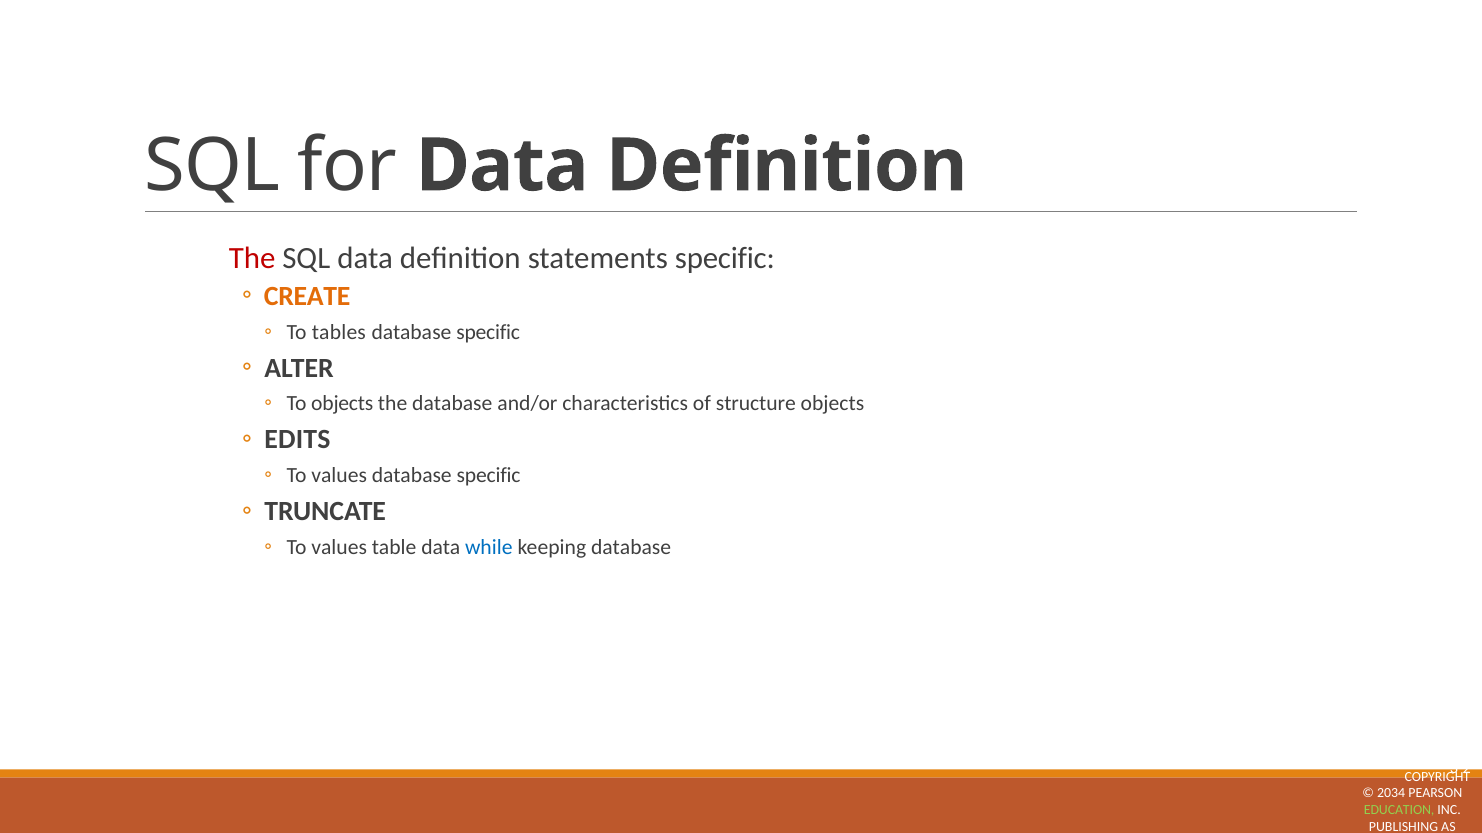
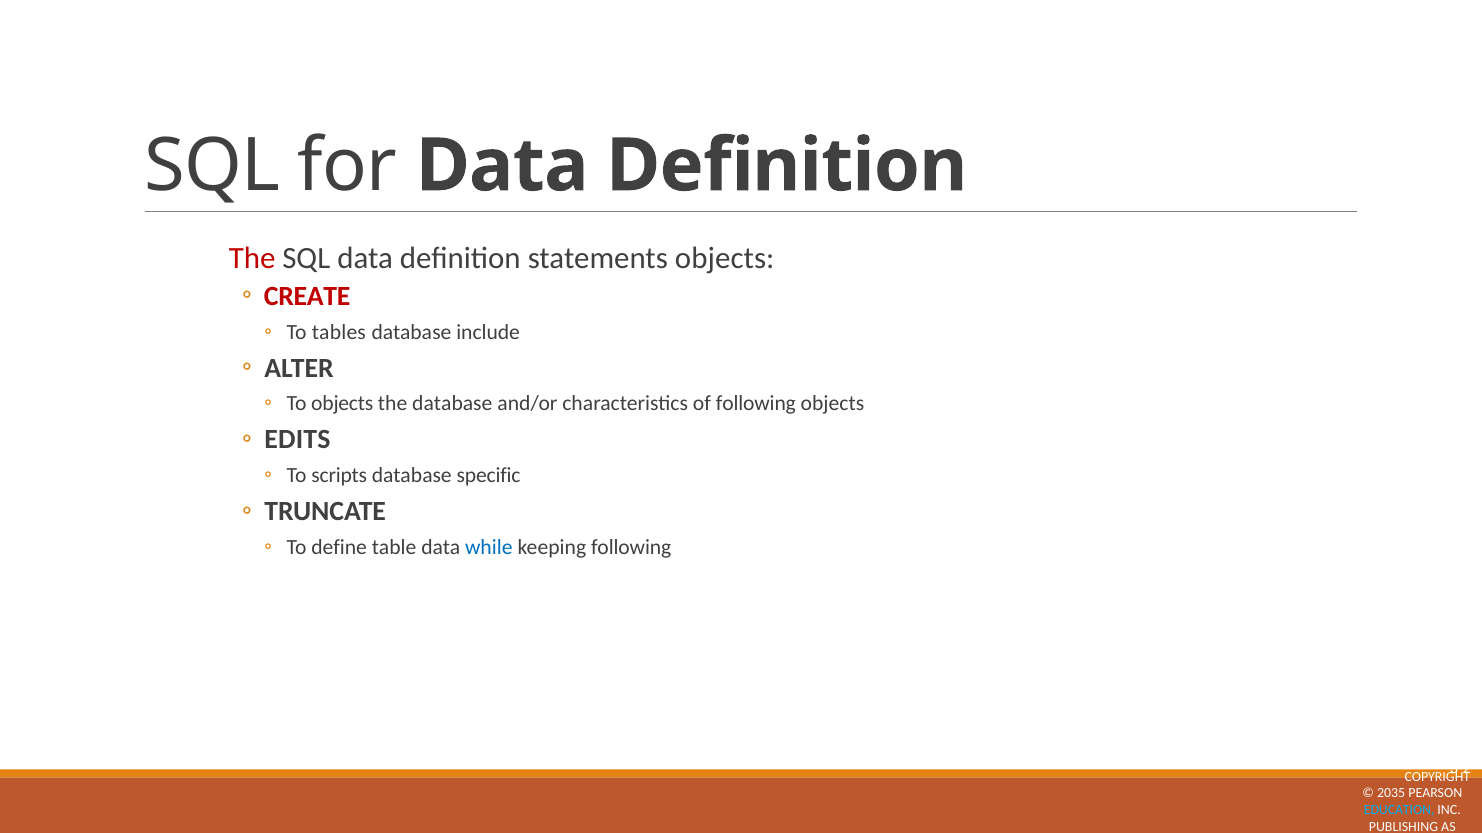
statements specific: specific -> objects
CREATE colour: orange -> red
specific at (488, 332): specific -> include
of structure: structure -> following
values at (339, 476): values -> scripts
values at (339, 548): values -> define
keeping database: database -> following
2034: 2034 -> 2035
EDUCATION colour: light green -> light blue
